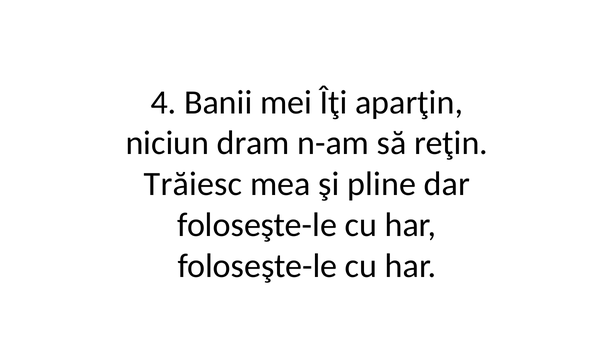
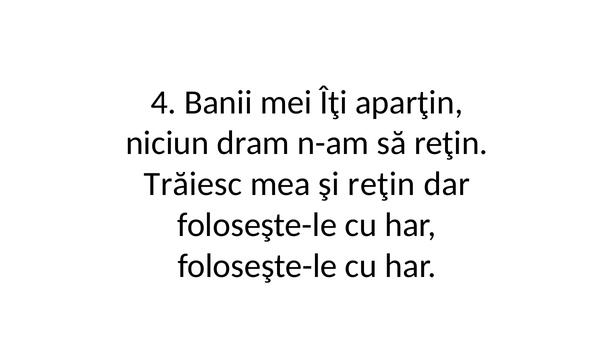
şi pline: pline -> reţin
